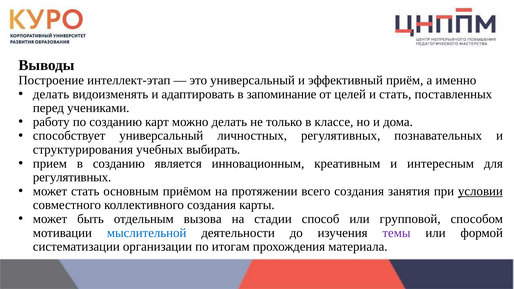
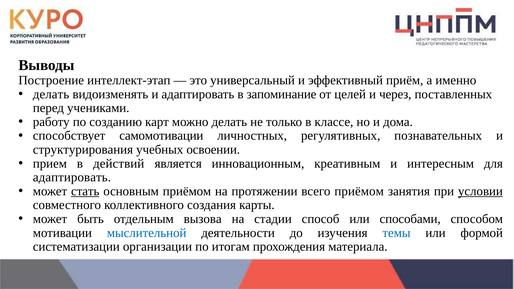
и стать: стать -> через
способствует универсальный: универсальный -> самомотивации
выбирать: выбирать -> освоении
в созданию: созданию -> действий
регулятивных at (72, 177): регулятивных -> адаптировать
стать at (85, 191) underline: none -> present
всего создания: создания -> приёмом
групповой: групповой -> способами
темы colour: purple -> blue
